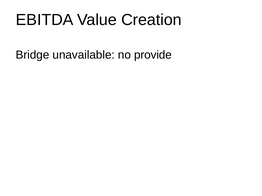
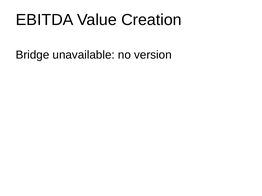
provide: provide -> version
